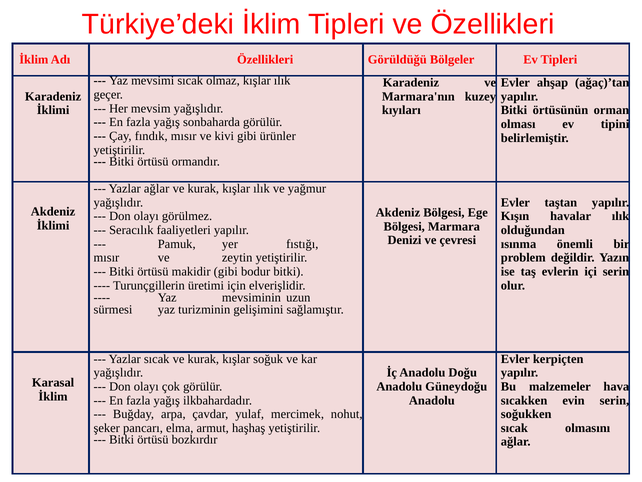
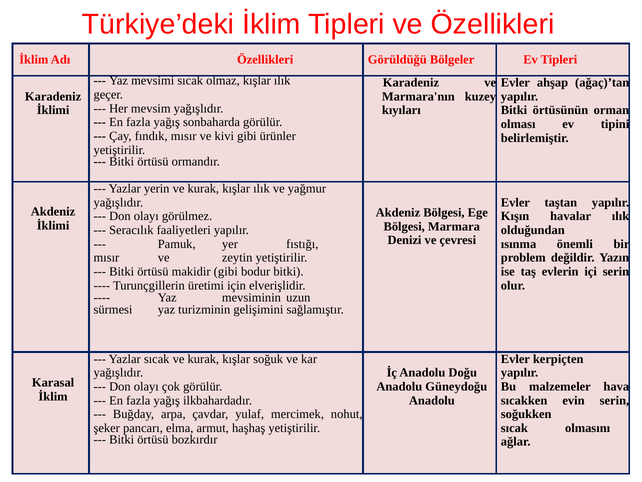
Yazlar ağlar: ağlar -> yerin
